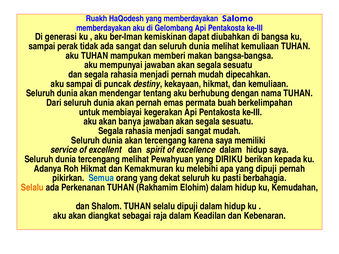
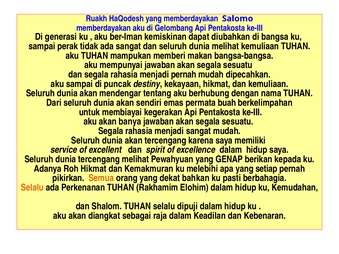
akan pernah: pernah -> sendiri
DIRIKU: DIRIKU -> GENAP
yang dipuji: dipuji -> setiap
Semua colour: blue -> orange
dekat seluruh: seluruh -> bahkan
